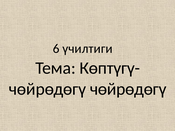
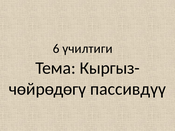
Көптүгү-: Көптүгү- -> Кыргыз-
чөйрөдөгү чөйрөдөгү: чөйрөдөгү -> пассивдүү
